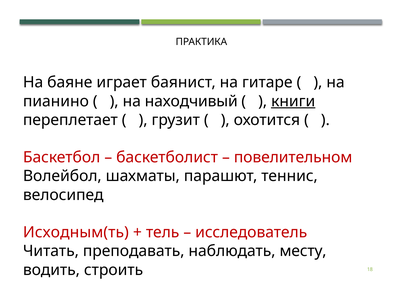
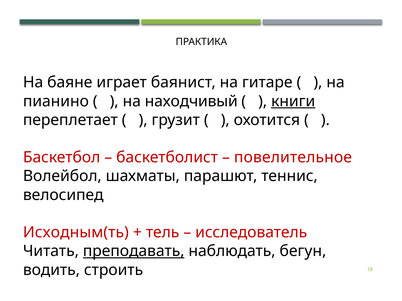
повелительном: повелительном -> повелительное
преподавать underline: none -> present
месту: месту -> бегун
